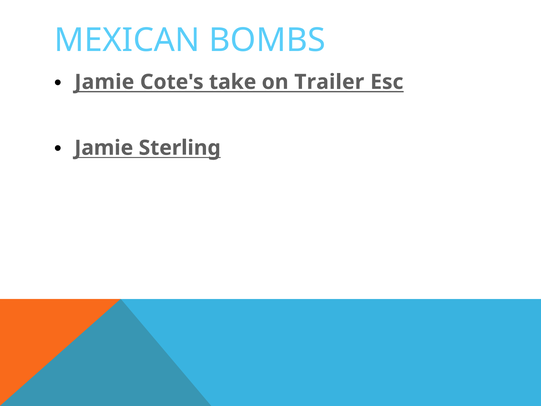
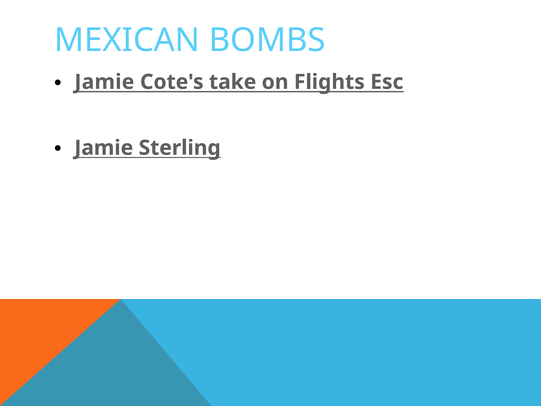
Trailer: Trailer -> Flights
